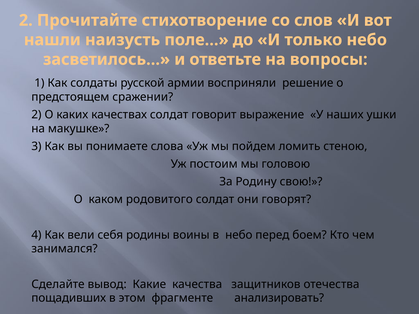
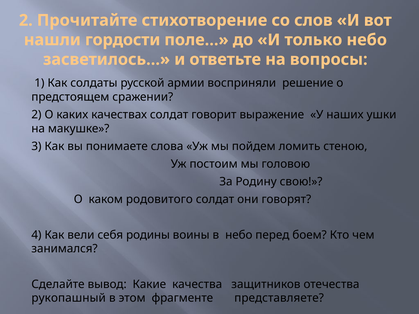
наизусть: наизусть -> гордости
пощадивших: пощадивших -> рукопашный
анализировать: анализировать -> представляете
